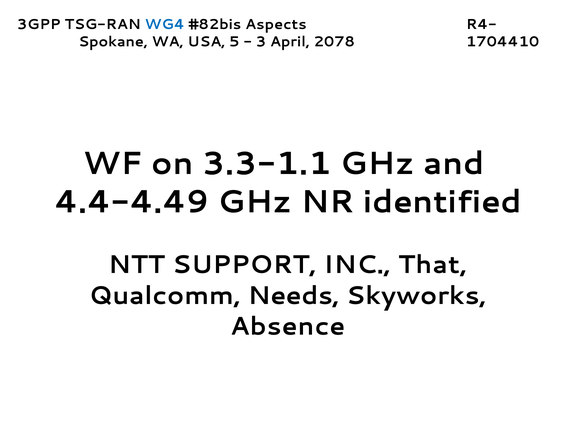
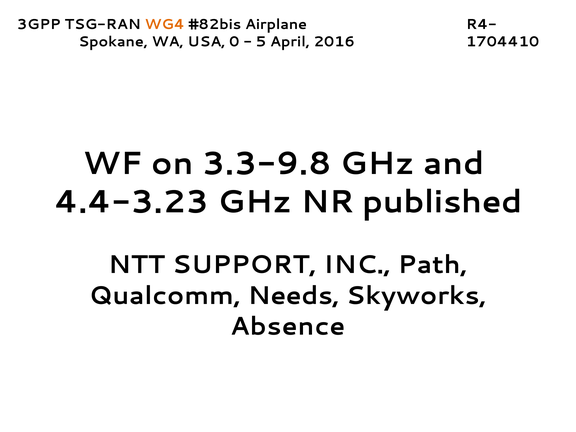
WG4 colour: blue -> orange
Aspects: Aspects -> Airplane
5: 5 -> 0
3: 3 -> 5
2078: 2078 -> 2016
3.3-1.1: 3.3-1.1 -> 3.3-9.8
4.4-4.49: 4.4-4.49 -> 4.4-3.23
identified: identified -> published
That: That -> Path
